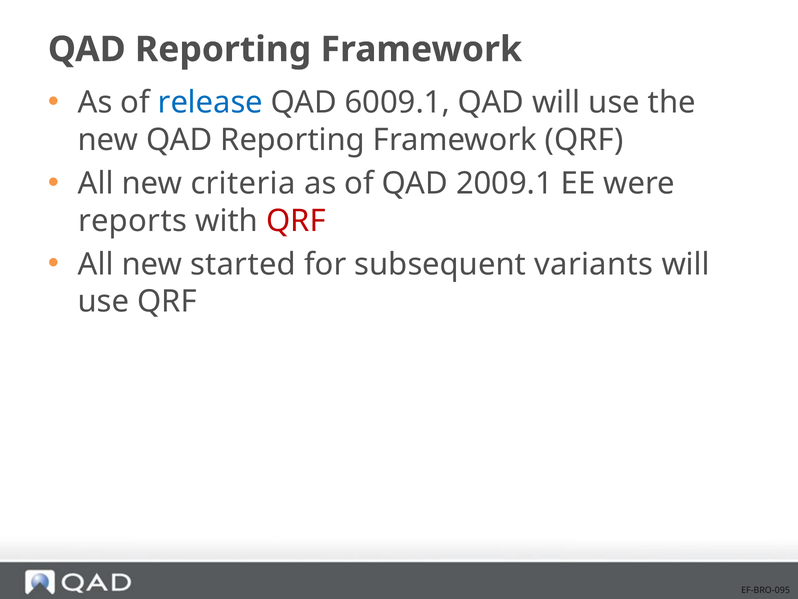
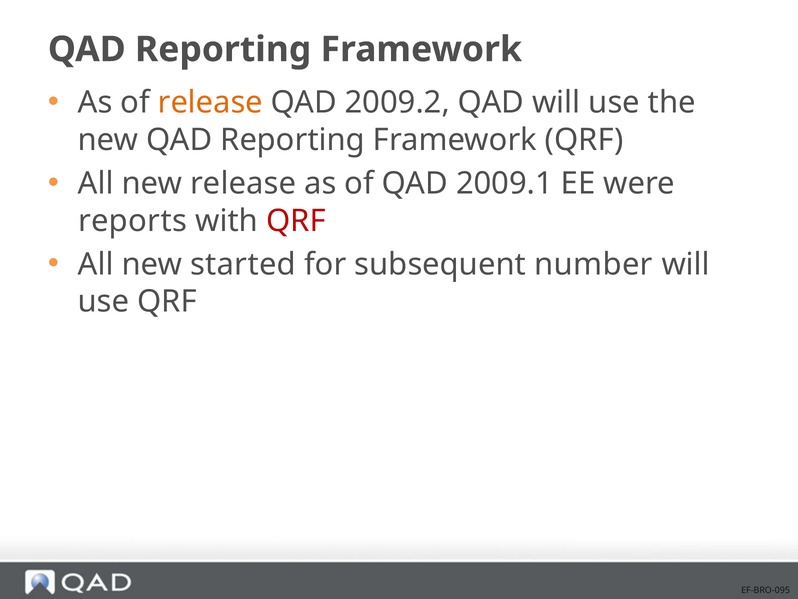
release at (210, 103) colour: blue -> orange
6009.1: 6009.1 -> 2009.2
new criteria: criteria -> release
variants: variants -> number
